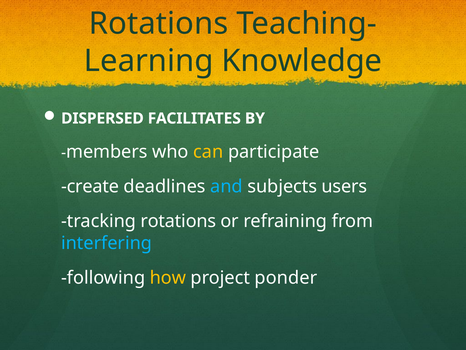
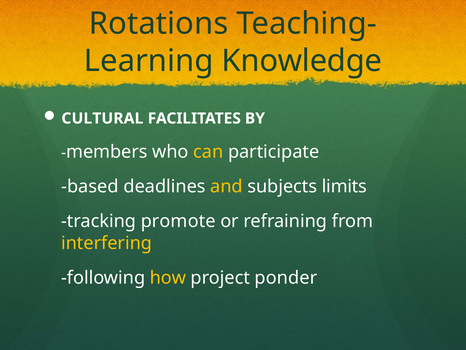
DISPERSED: DISPERSED -> CULTURAL
create: create -> based
and colour: light blue -> yellow
users: users -> limits
tracking rotations: rotations -> promote
interfering colour: light blue -> yellow
